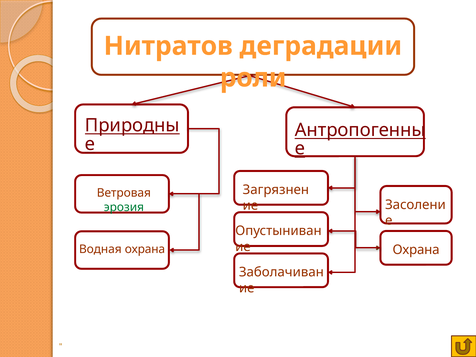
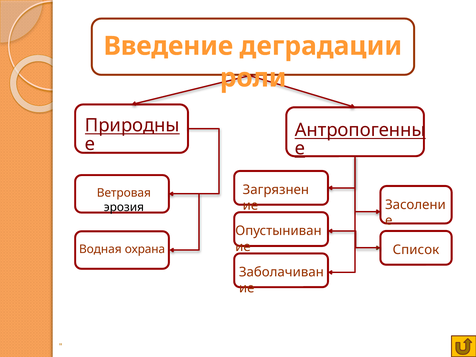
Нитратов: Нитратов -> Введение
эрозия colour: green -> black
Охрана at (416, 250): Охрана -> Список
